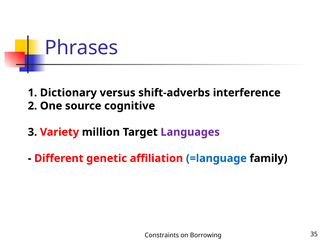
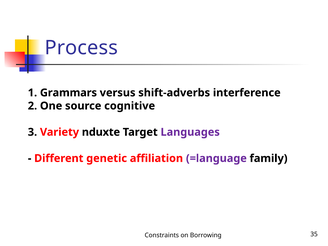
Phrases: Phrases -> Process
Dictionary: Dictionary -> Grammars
million: million -> nduxte
=language colour: blue -> purple
